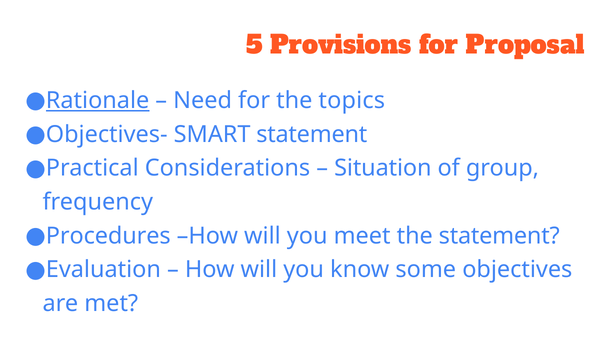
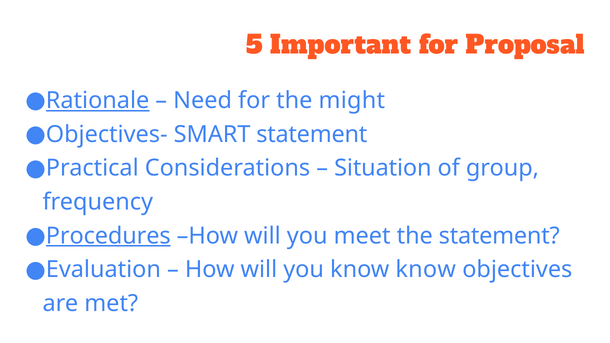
Provisions: Provisions -> Important
topics: topics -> might
Procedures underline: none -> present
know some: some -> know
